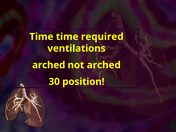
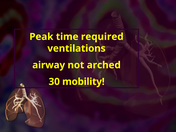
Time at (41, 37): Time -> Peak
arched at (49, 65): arched -> airway
position: position -> mobility
